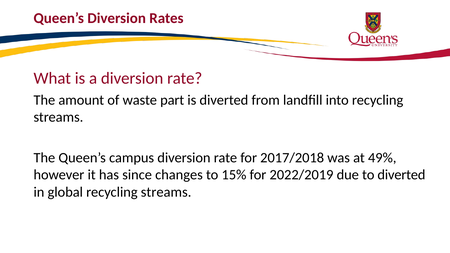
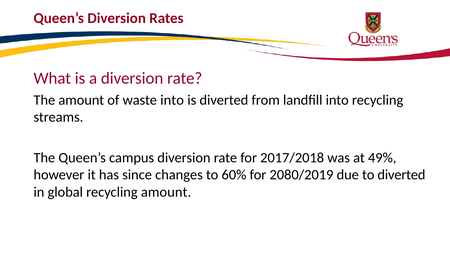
waste part: part -> into
15%: 15% -> 60%
2022/2019: 2022/2019 -> 2080/2019
global recycling streams: streams -> amount
